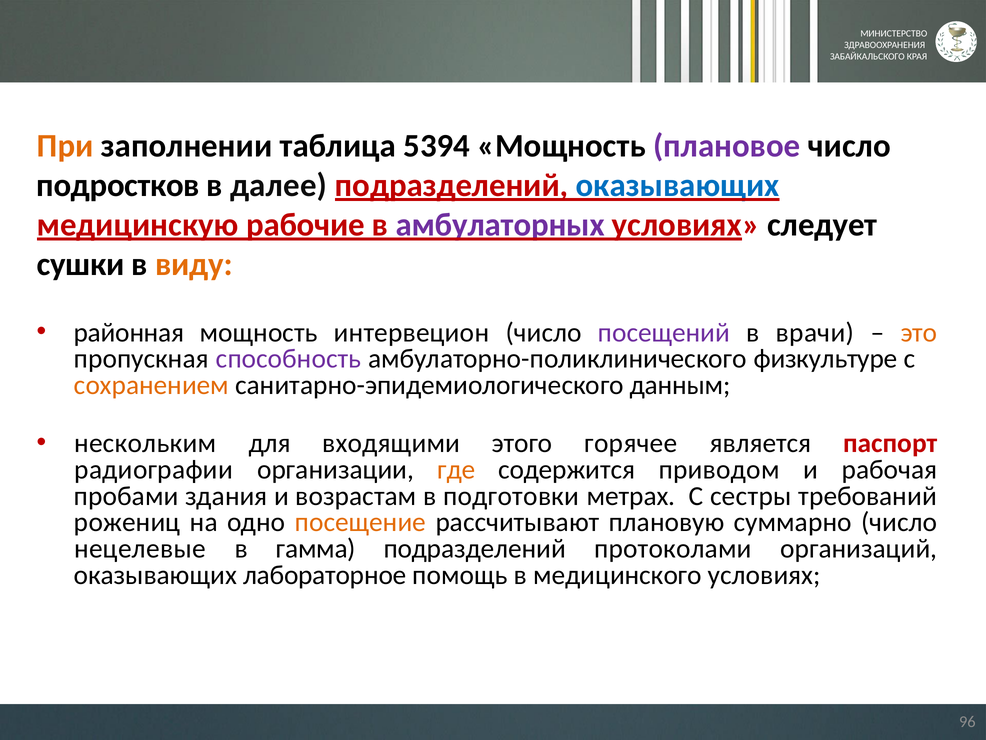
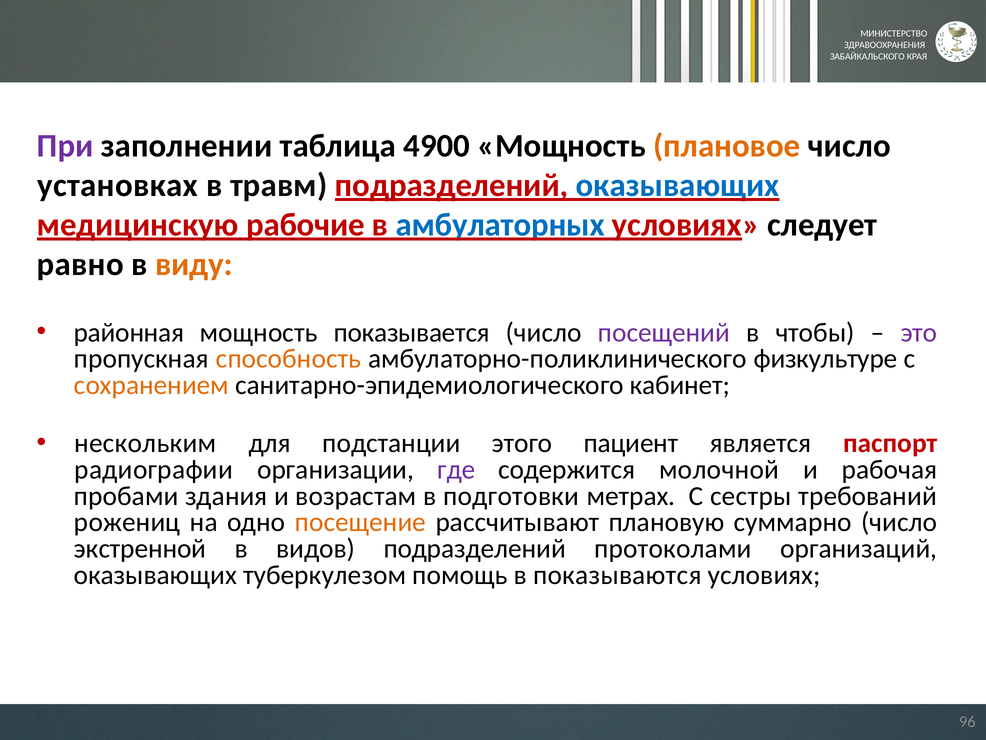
При colour: orange -> purple
5394: 5394 -> 4900
плановое colour: purple -> orange
подростков: подростков -> установках
далее: далее -> травм
амбулаторных colour: purple -> blue
сушки: сушки -> равно
интервецион: интервецион -> показывается
врачи: врачи -> чтобы
это colour: orange -> purple
способность colour: purple -> orange
данным: данным -> кабинет
входящими: входящими -> подстанции
горячее: горячее -> пациент
где colour: orange -> purple
приводом: приводом -> молочной
нецелевые: нецелевые -> экстренной
гамма: гамма -> видов
лабораторное: лабораторное -> туберкулезом
медицинского: медицинского -> показываются
